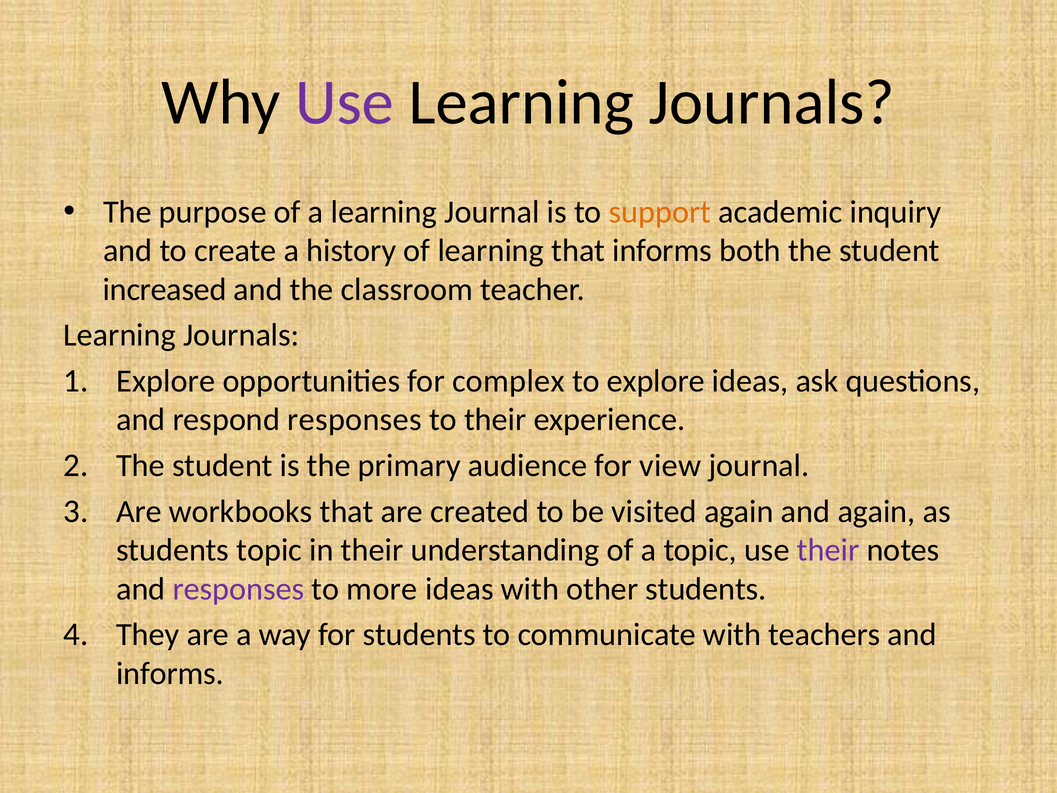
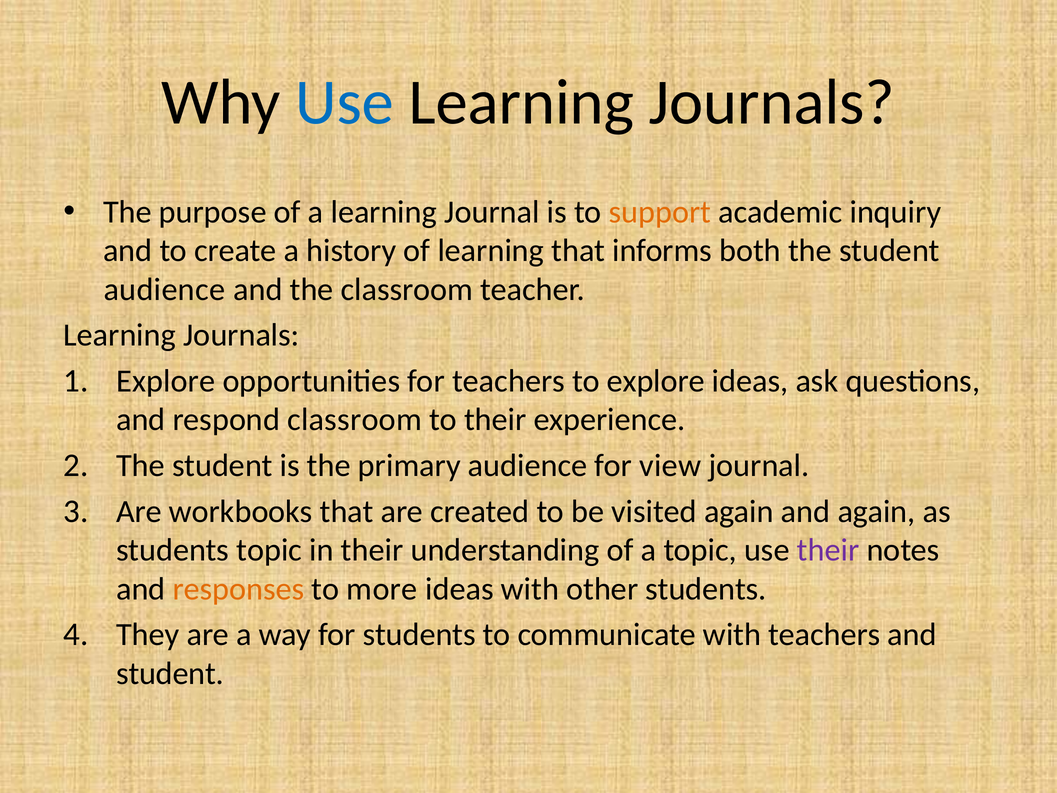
Use at (345, 102) colour: purple -> blue
increased at (165, 289): increased -> audience
for complex: complex -> teachers
respond responses: responses -> classroom
responses at (239, 589) colour: purple -> orange
informs at (170, 673): informs -> student
